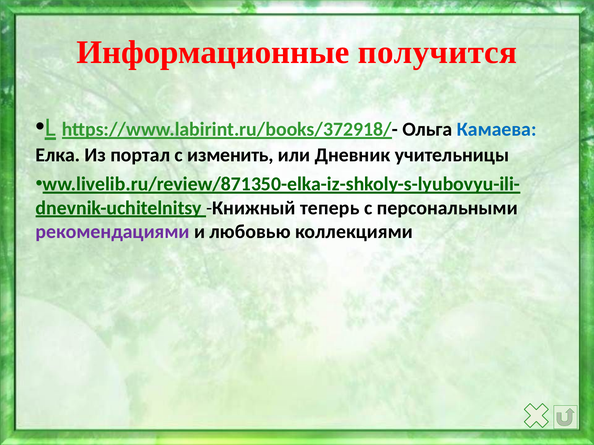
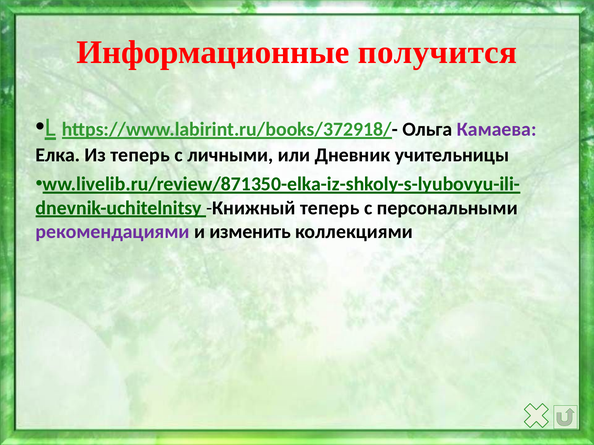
Камаева colour: blue -> purple
Из портал: портал -> теперь
изменить: изменить -> личными
любовью: любовью -> изменить
